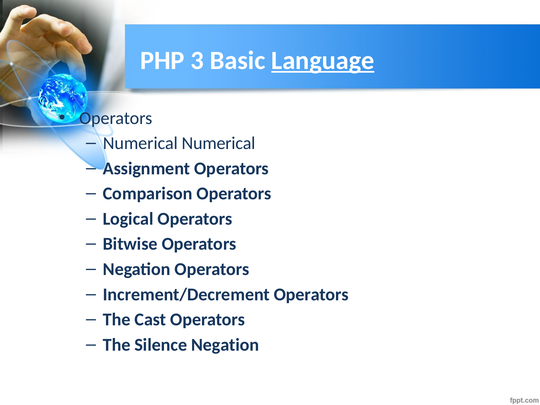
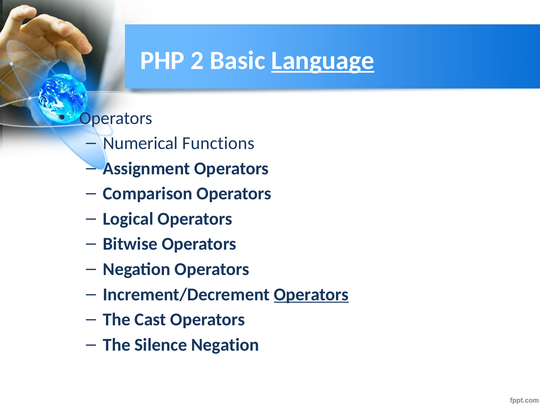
3: 3 -> 2
Numerical Numerical: Numerical -> Functions
Operators at (311, 294) underline: none -> present
